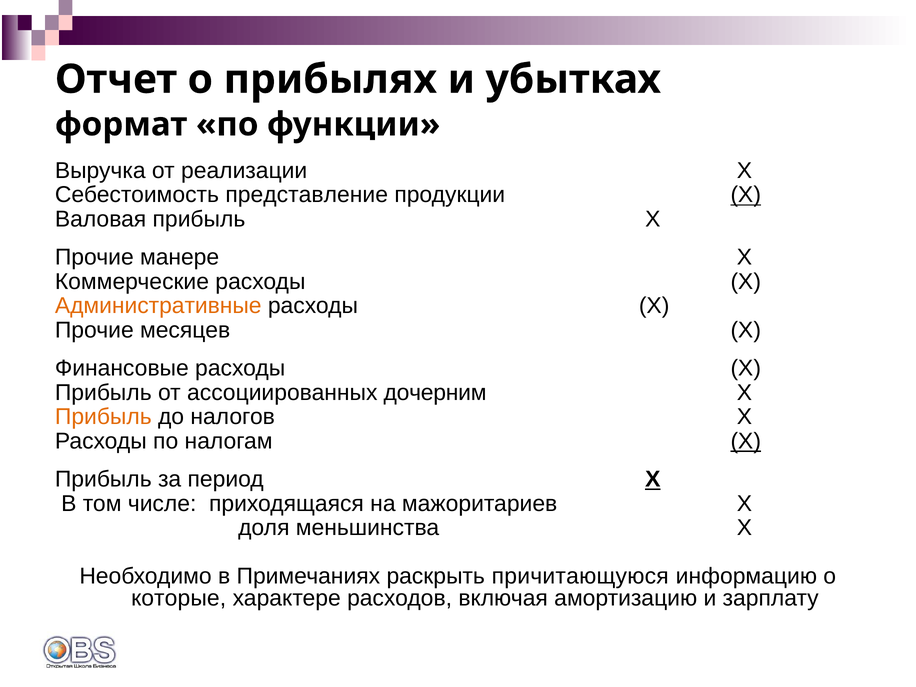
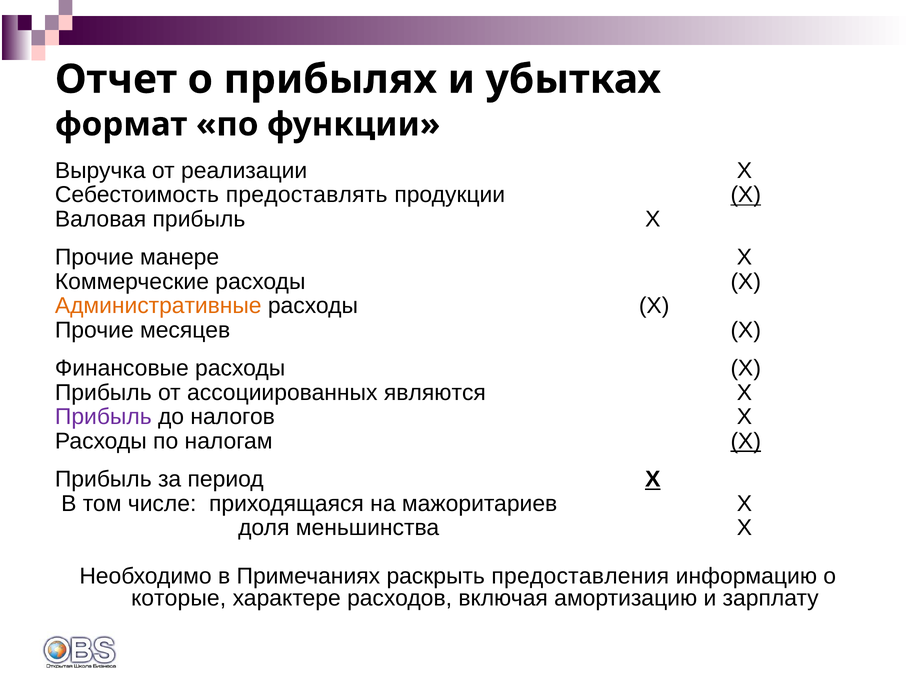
представление: представление -> предоставлять
дочерним: дочерним -> являются
Прибыль at (103, 417) colour: orange -> purple
причитающуюся: причитающуюся -> предоставления
